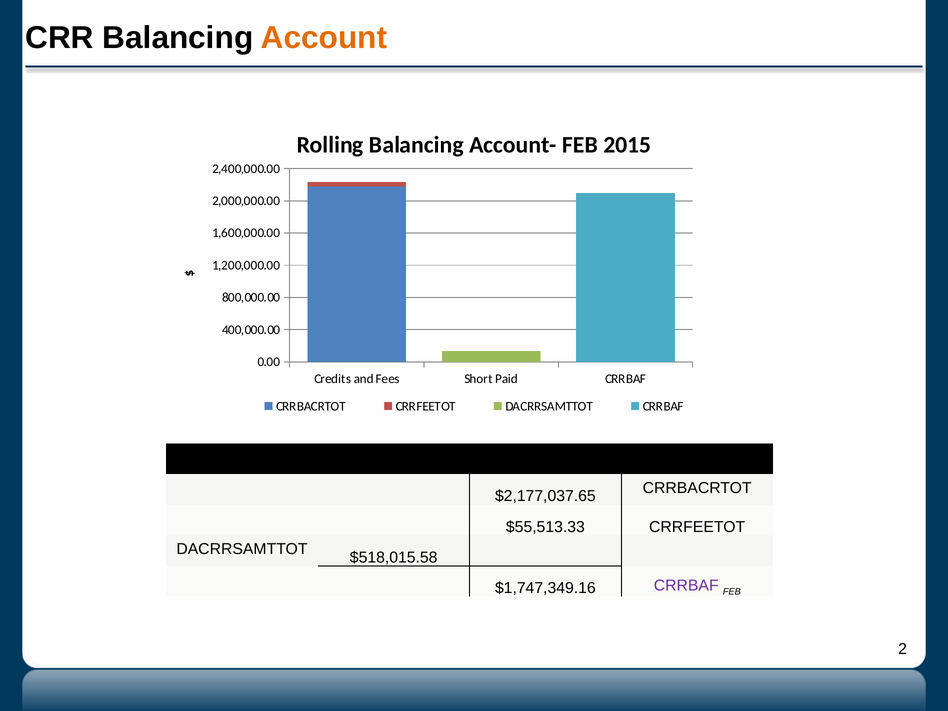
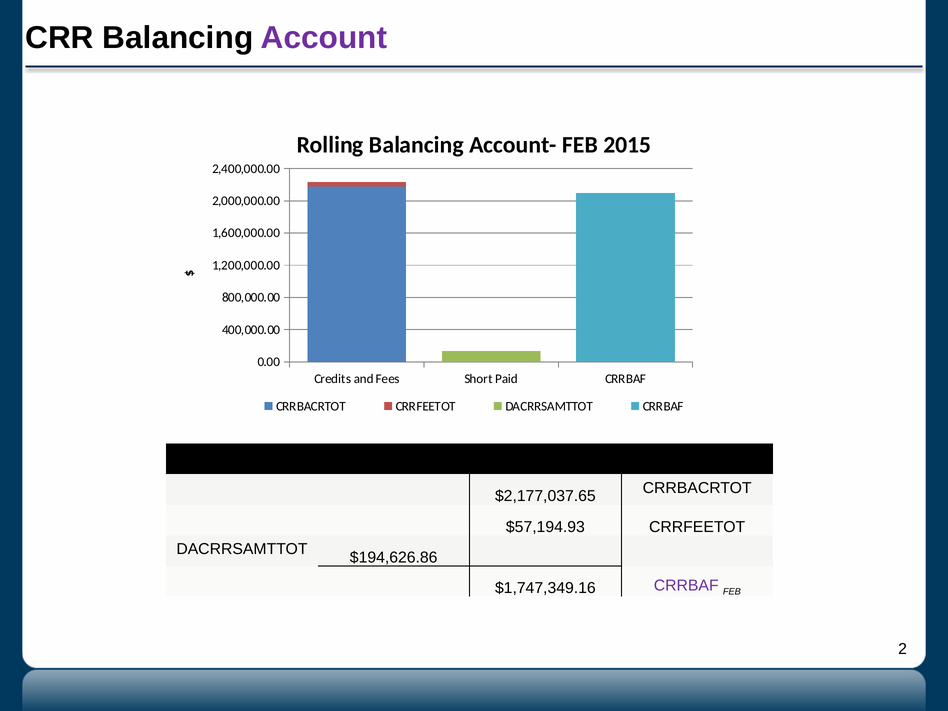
Account colour: orange -> purple
$55,513.33: $55,513.33 -> $57,194.93
$518,015.58: $518,015.58 -> $194,626.86
